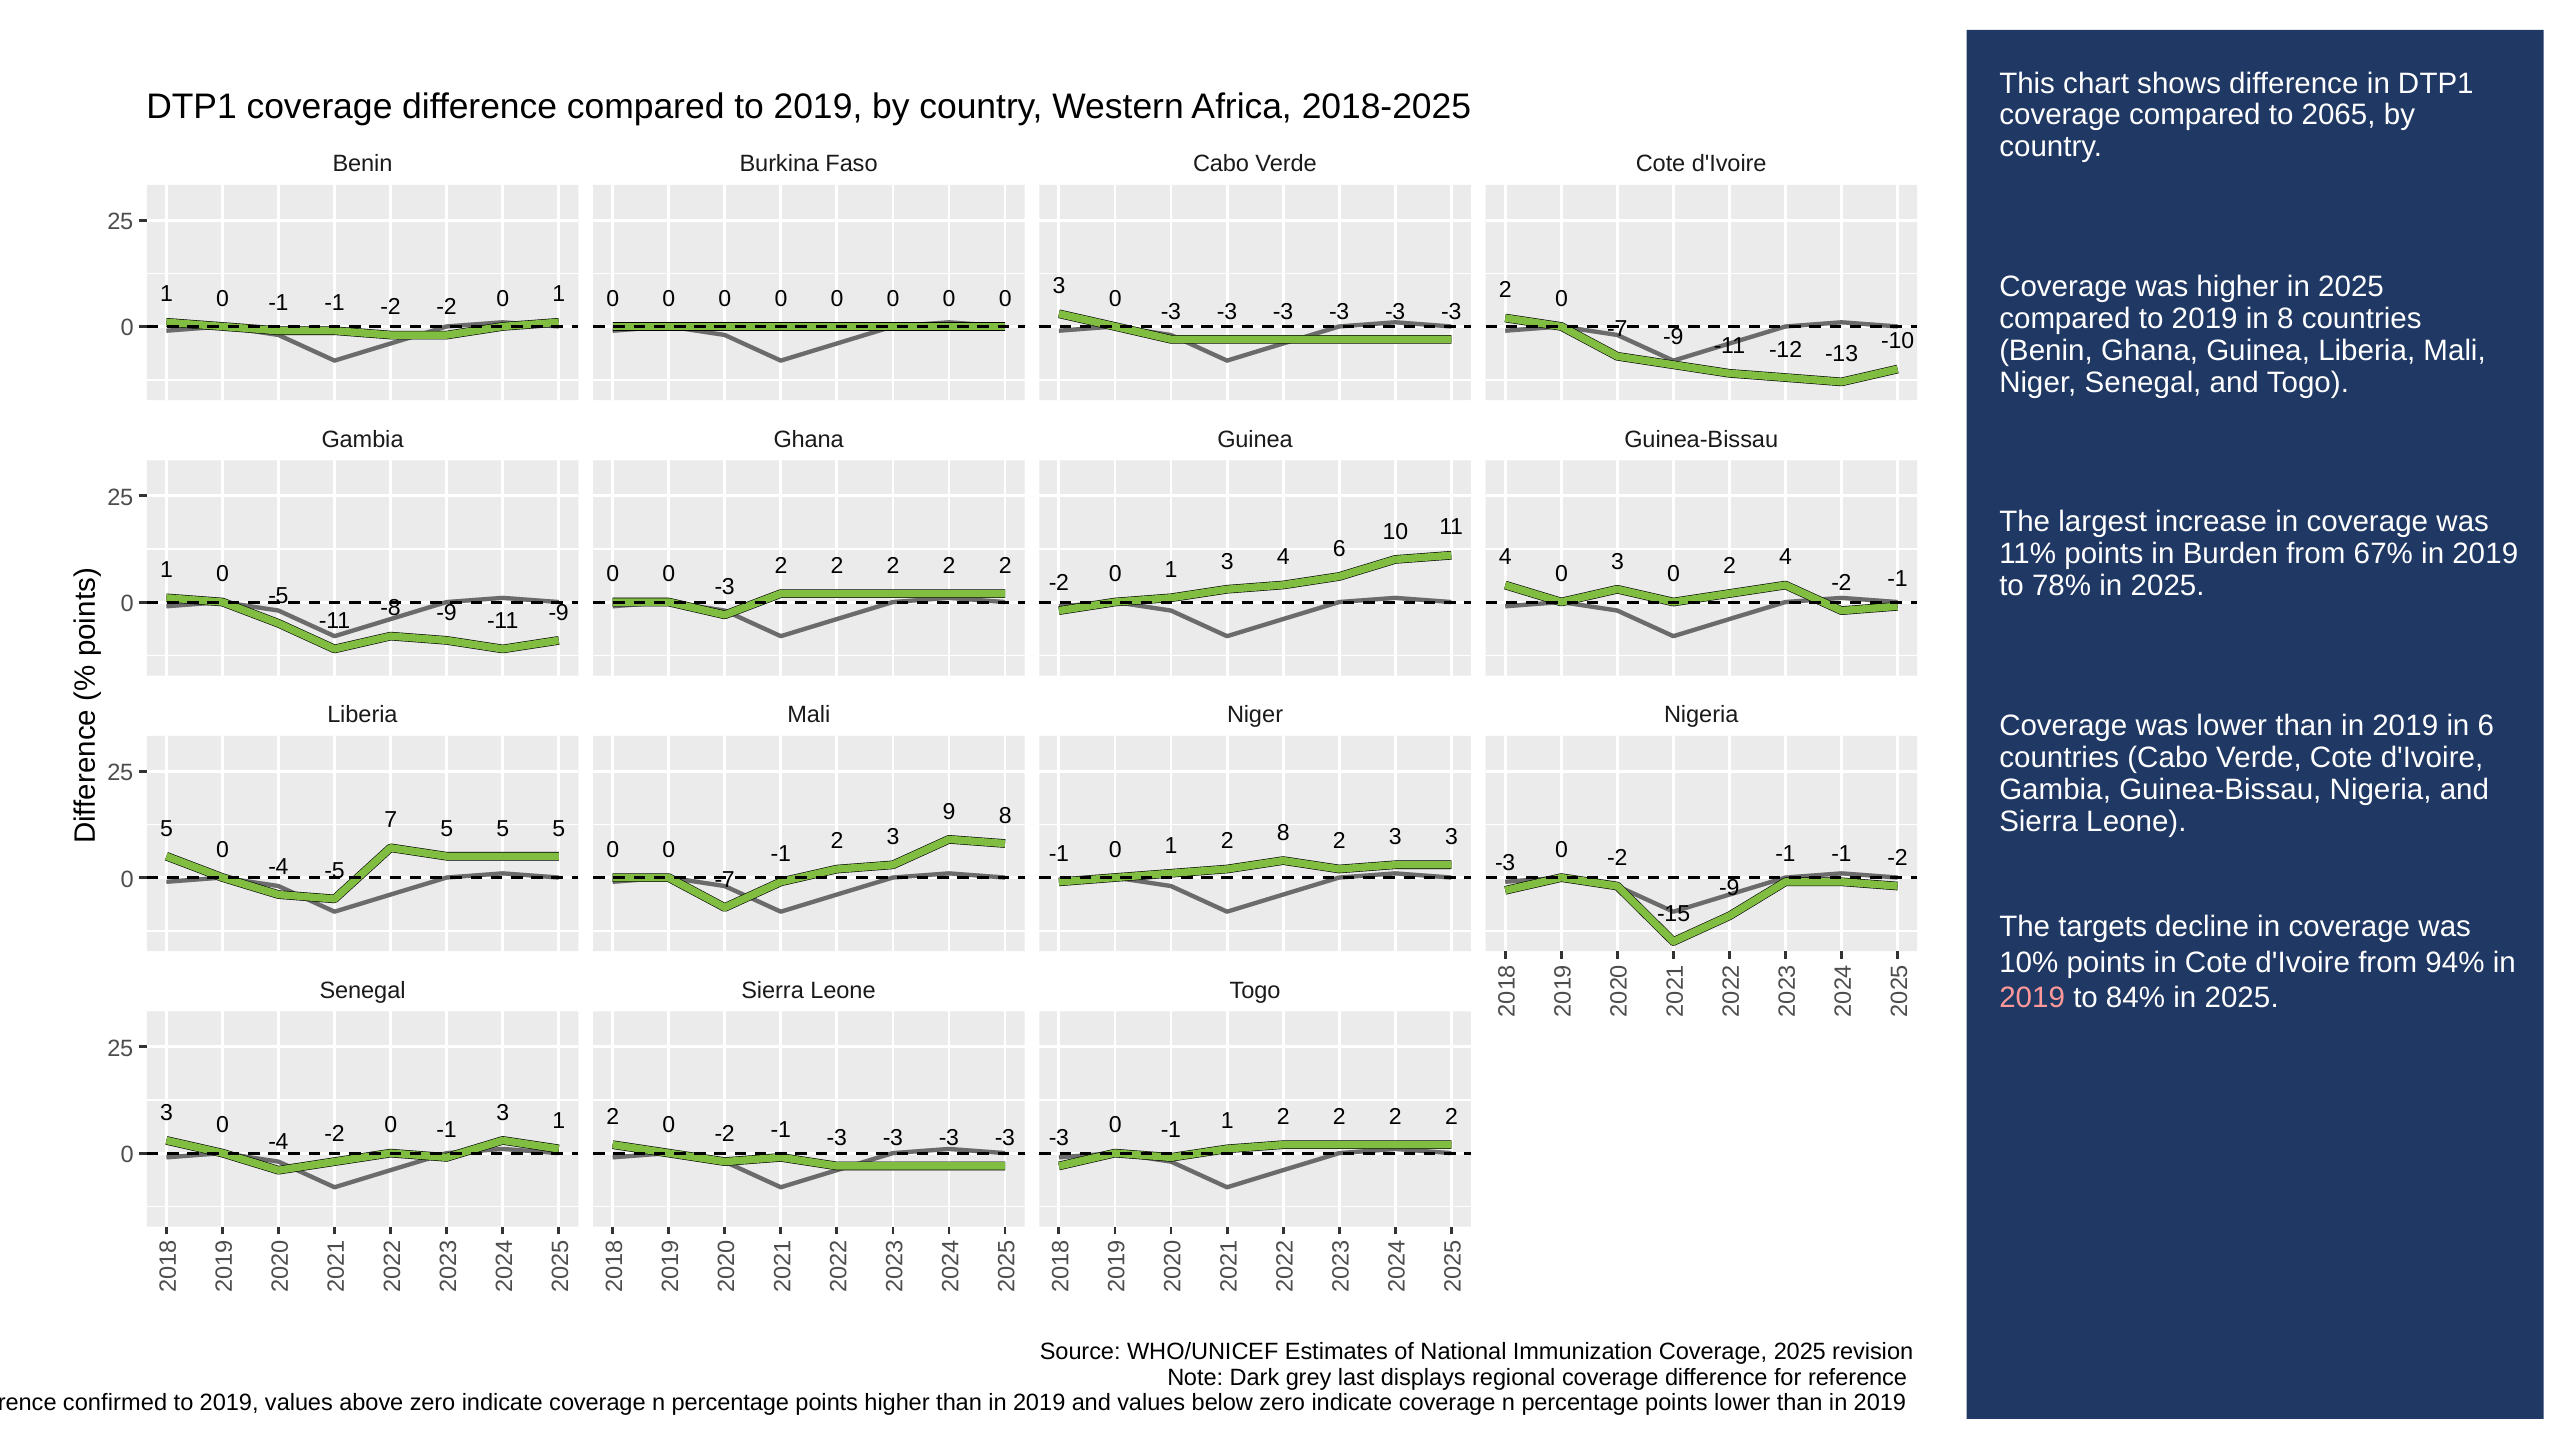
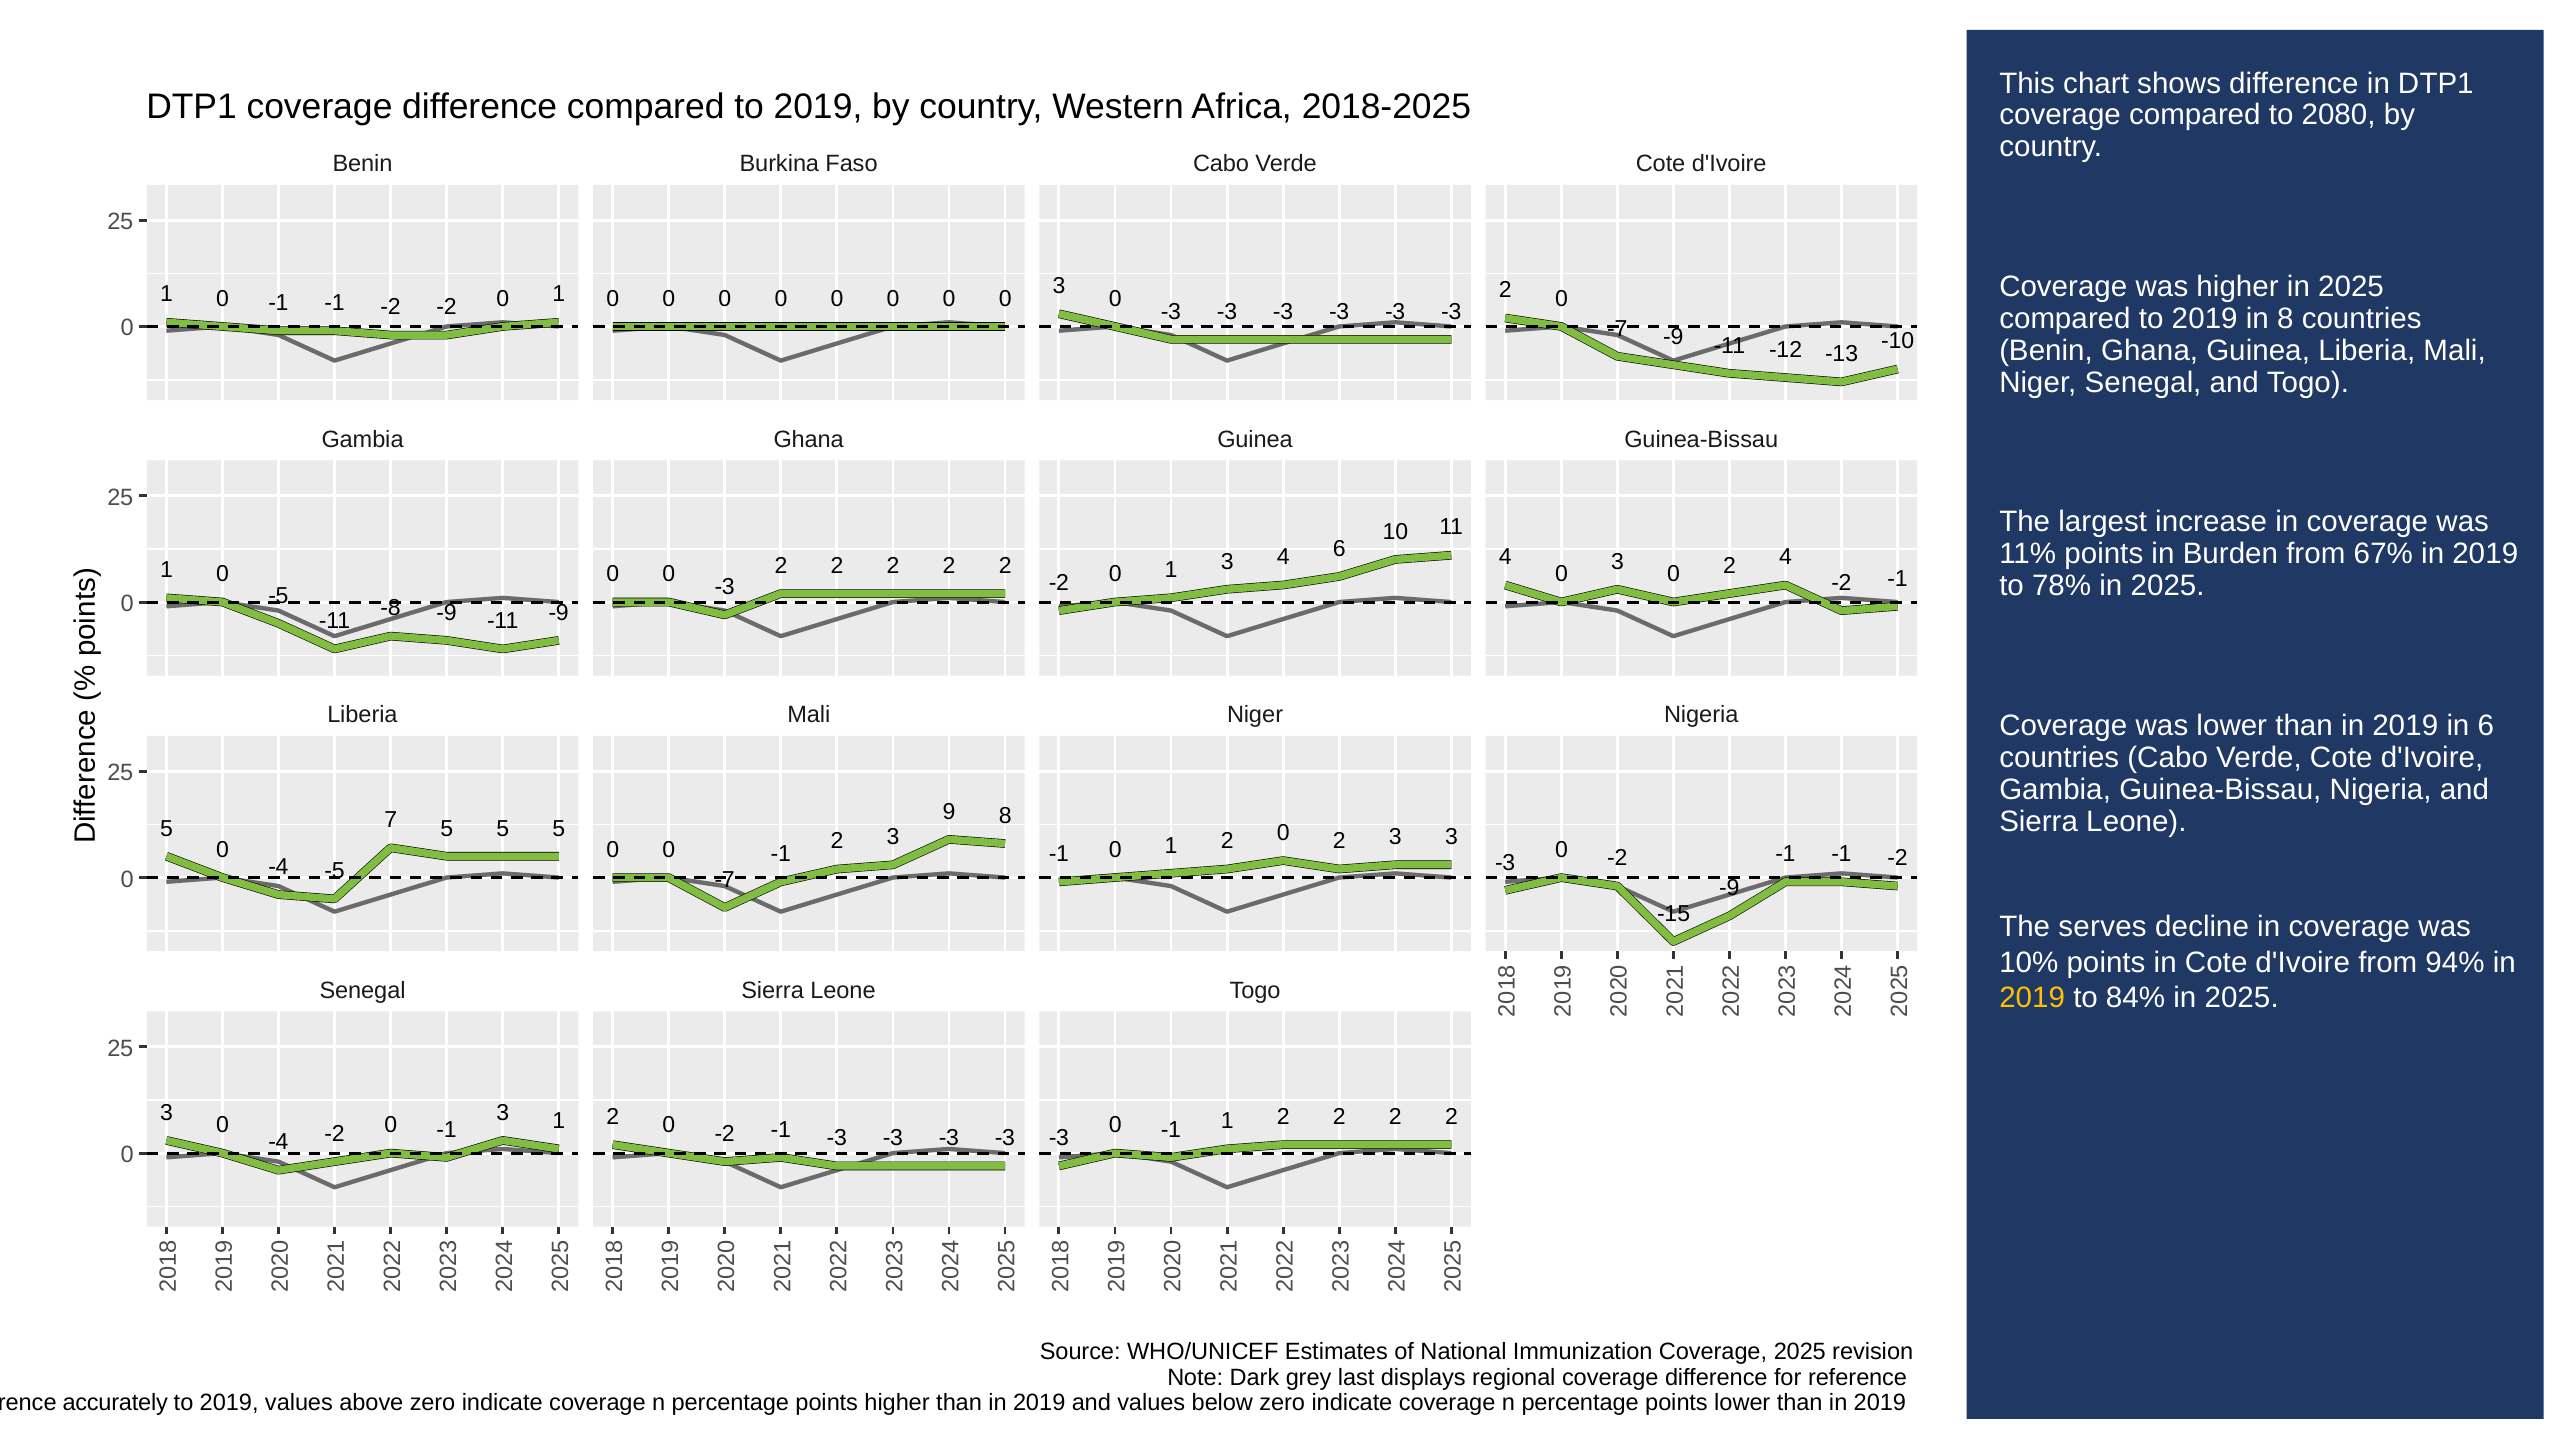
2065: 2065 -> 2080
0 1 2 8: 8 -> 0
targets: targets -> serves
2019 at (2032, 998) colour: pink -> yellow
confirmed: confirmed -> accurately
